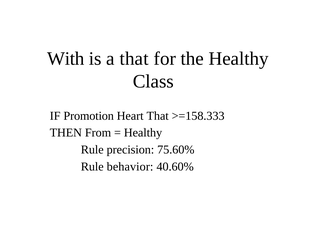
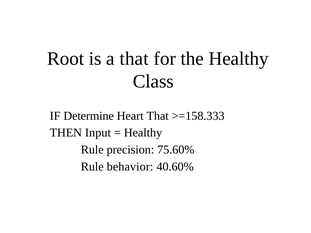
With: With -> Root
Promotion: Promotion -> Determine
From: From -> Input
